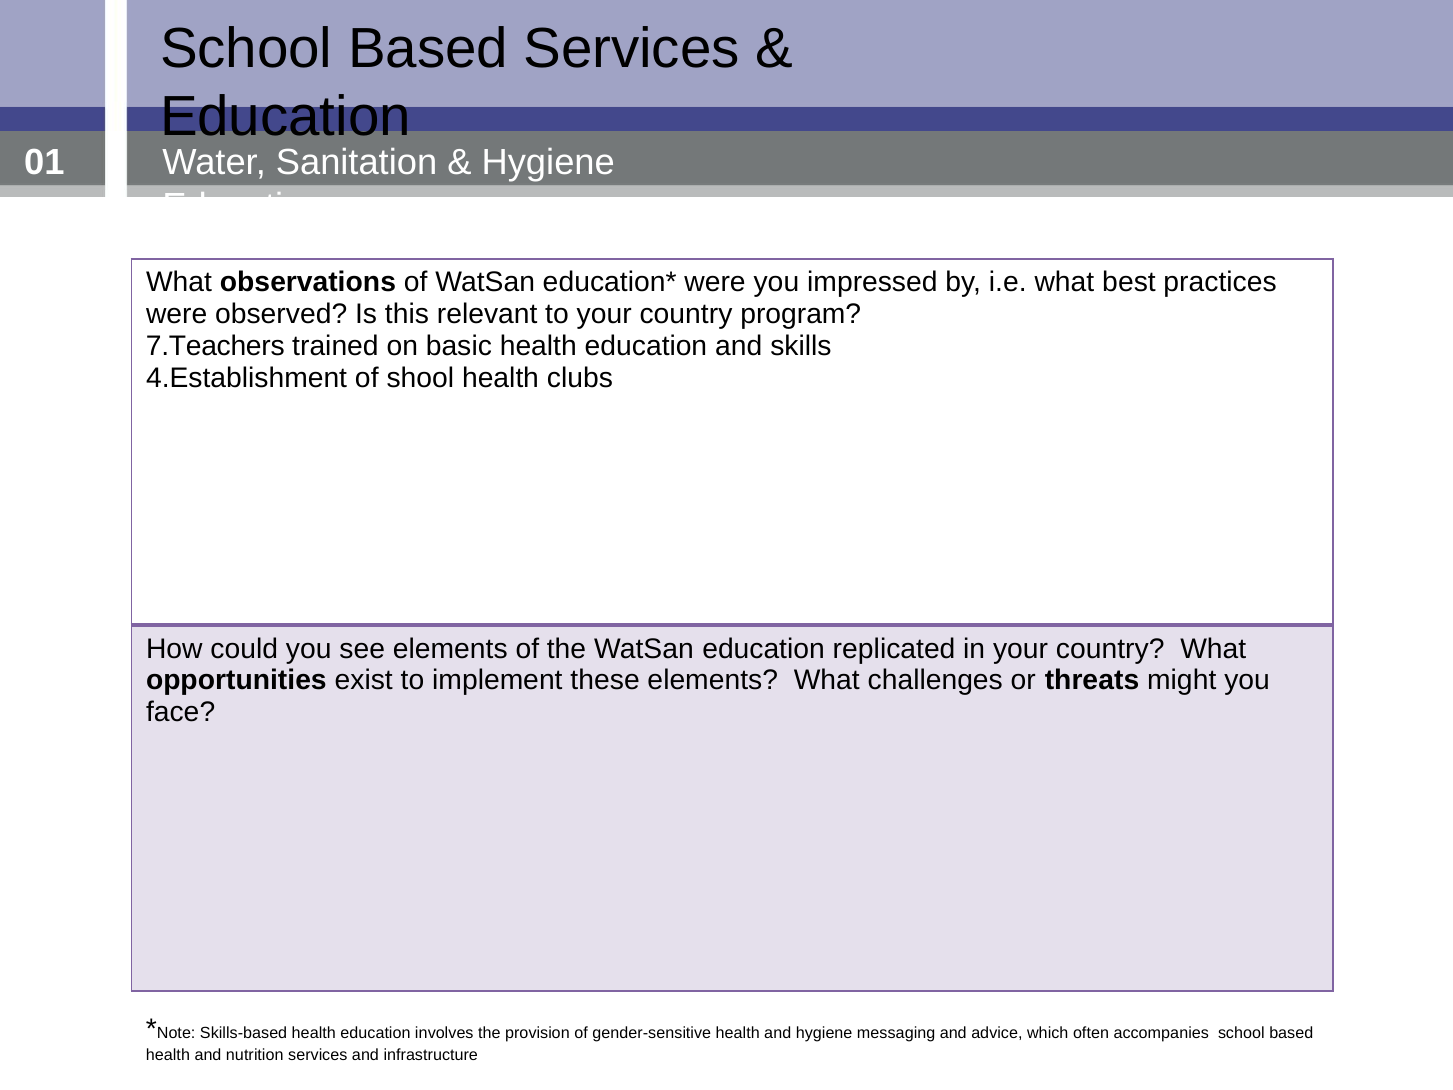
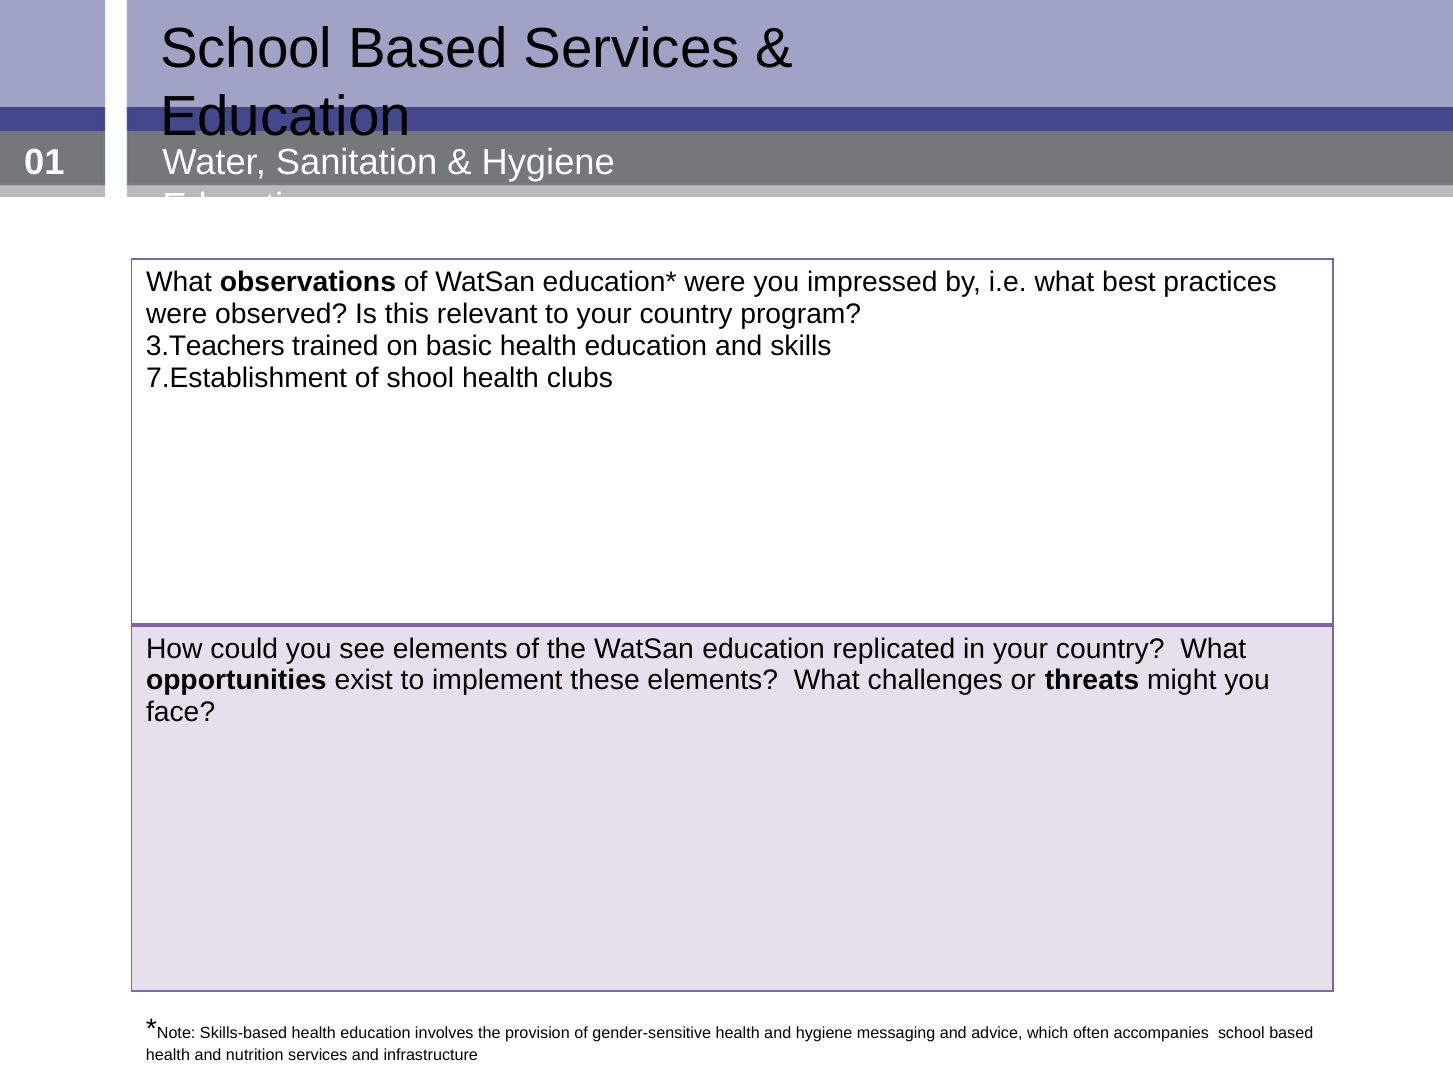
7.Teachers: 7.Teachers -> 3.Teachers
4.Establishment: 4.Establishment -> 7.Establishment
